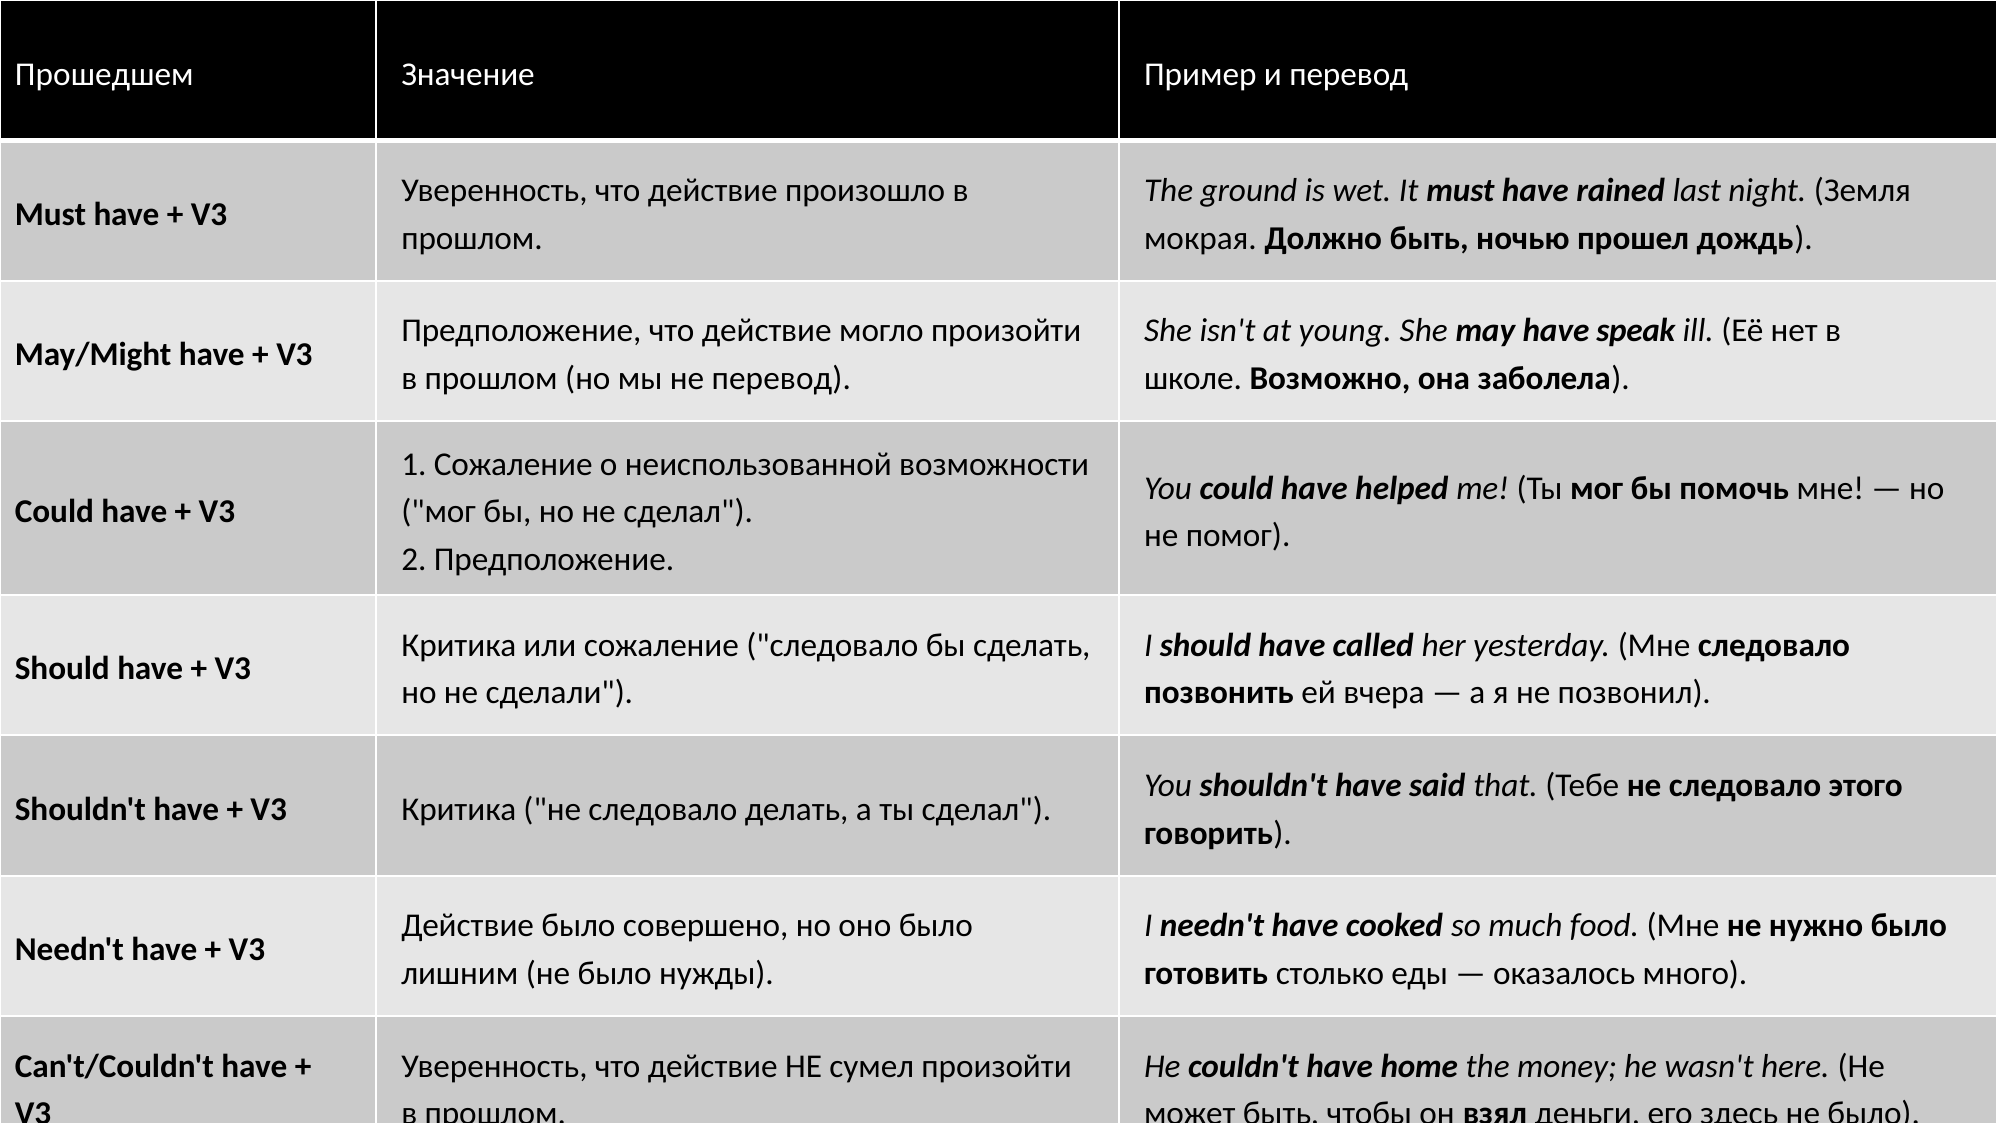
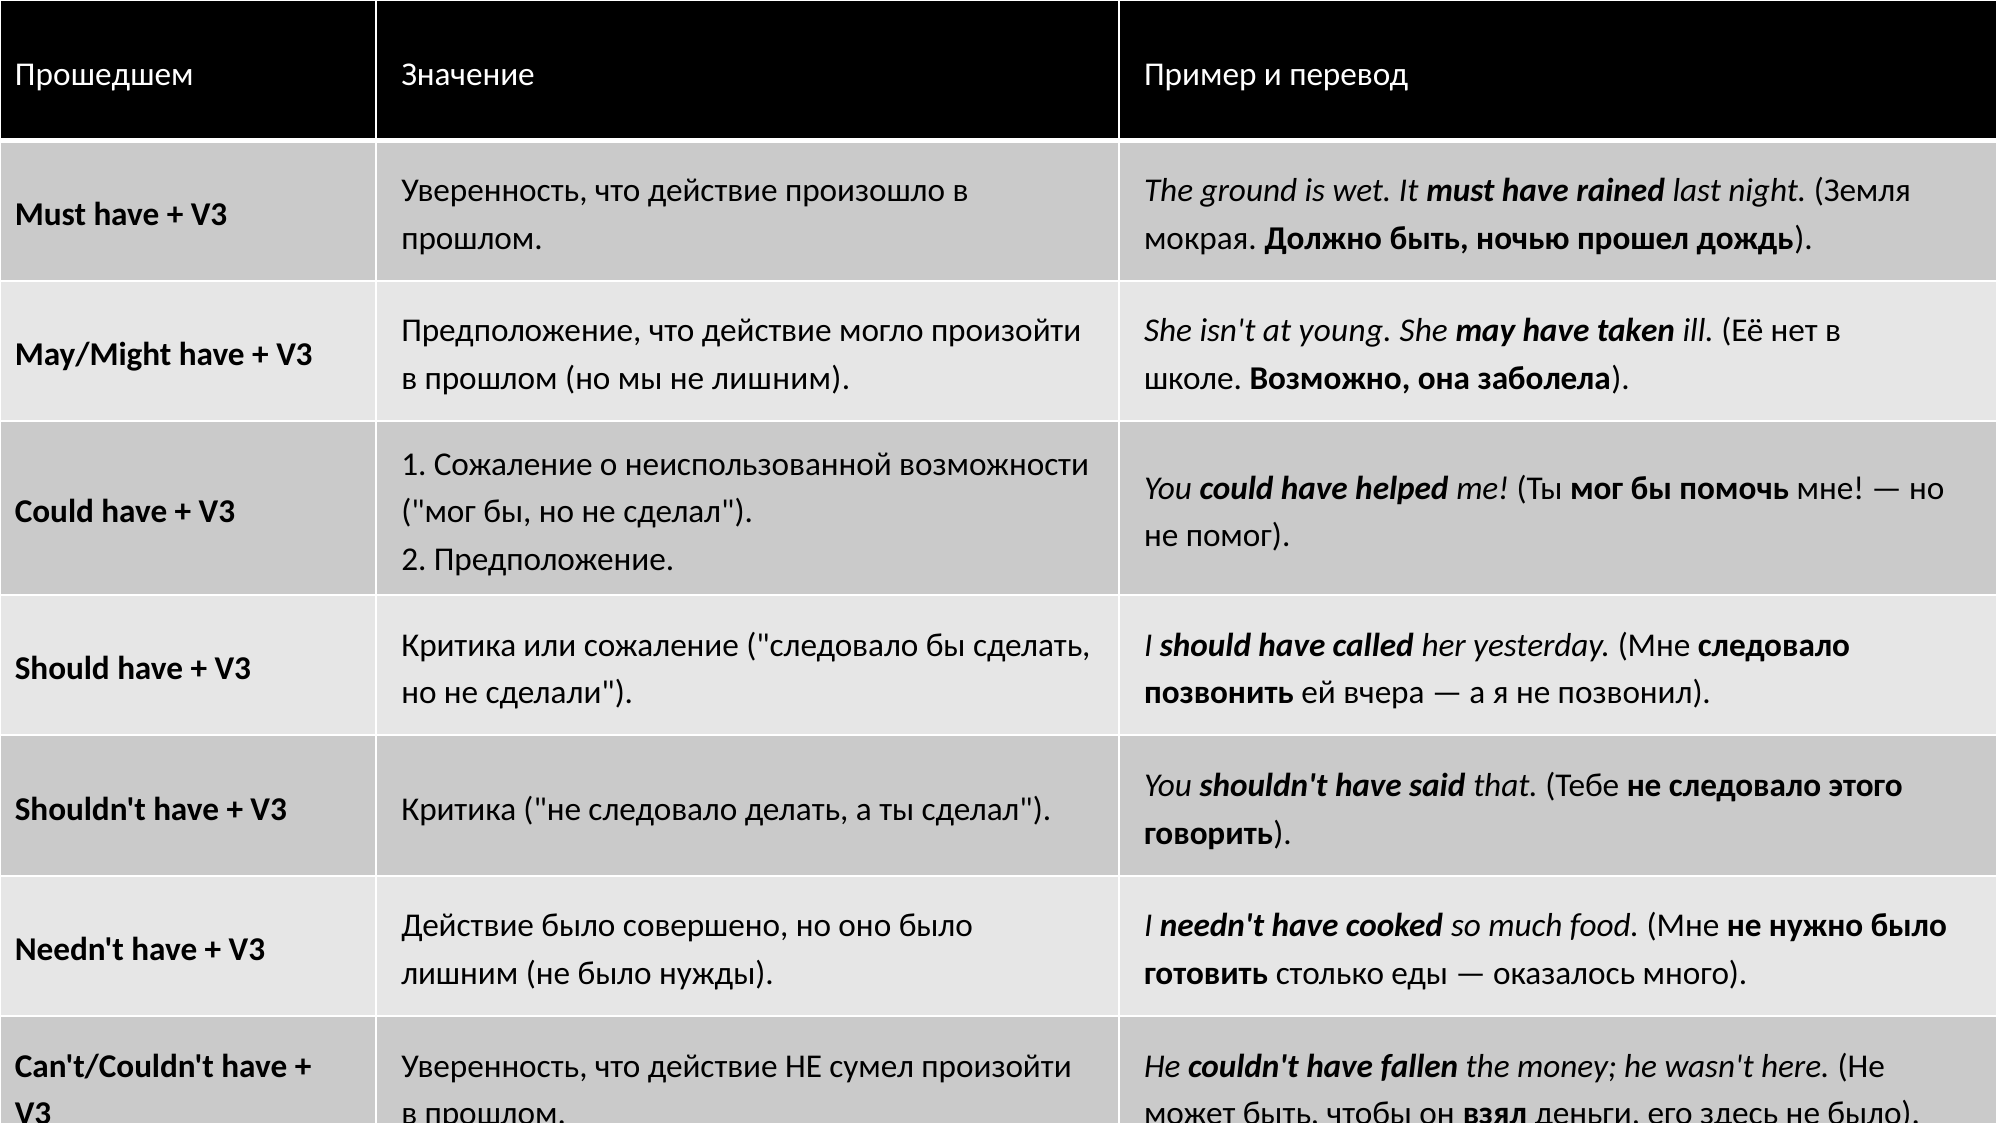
speak: speak -> taken
не перевод: перевод -> лишним
home: home -> fallen
